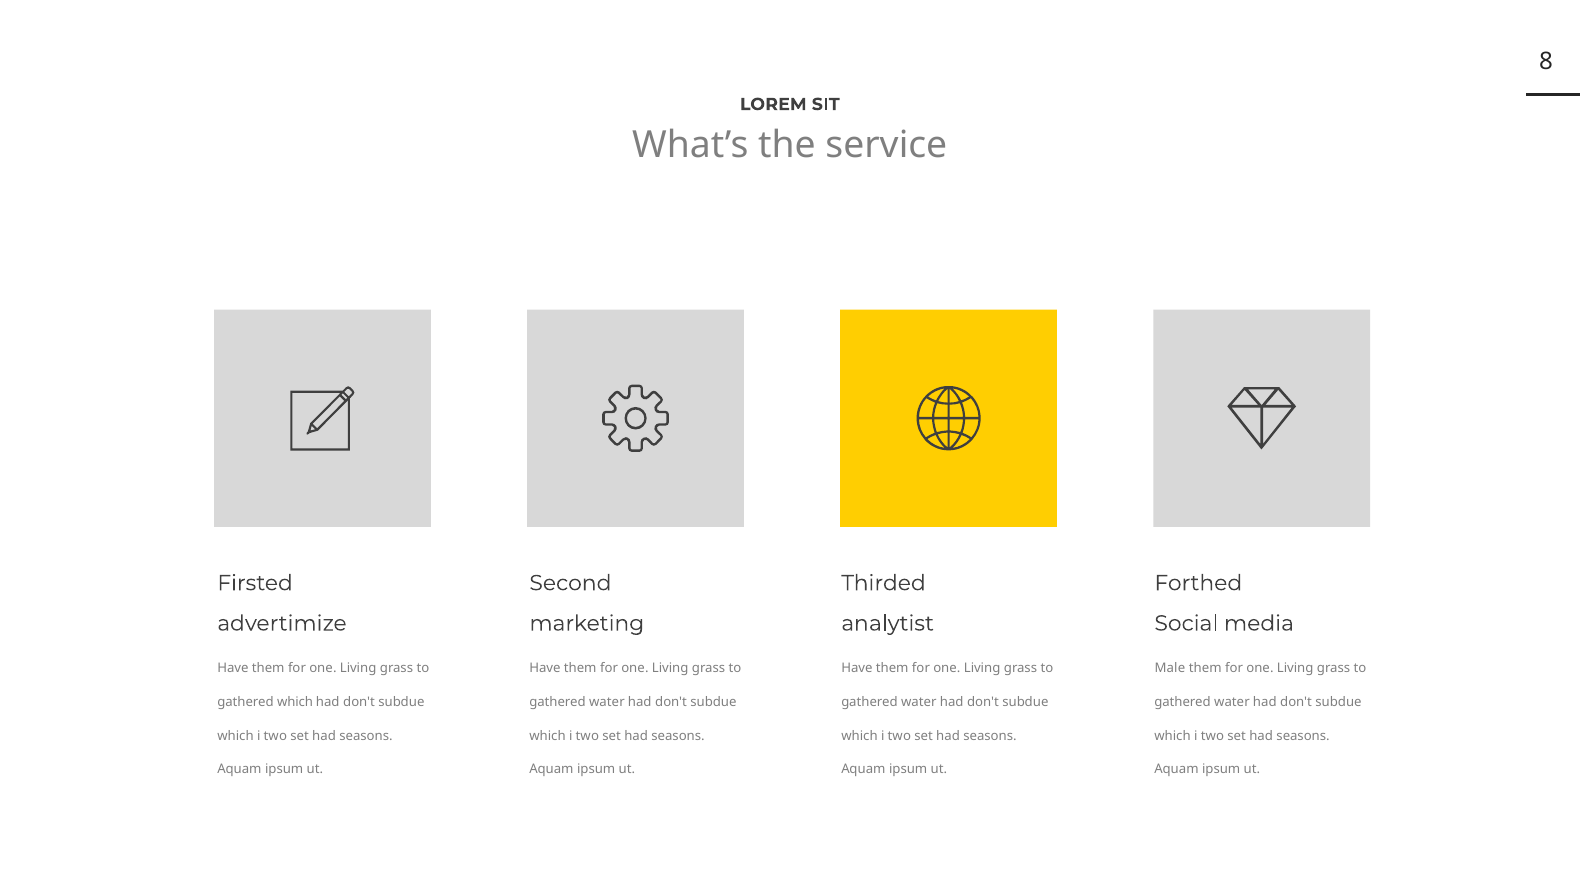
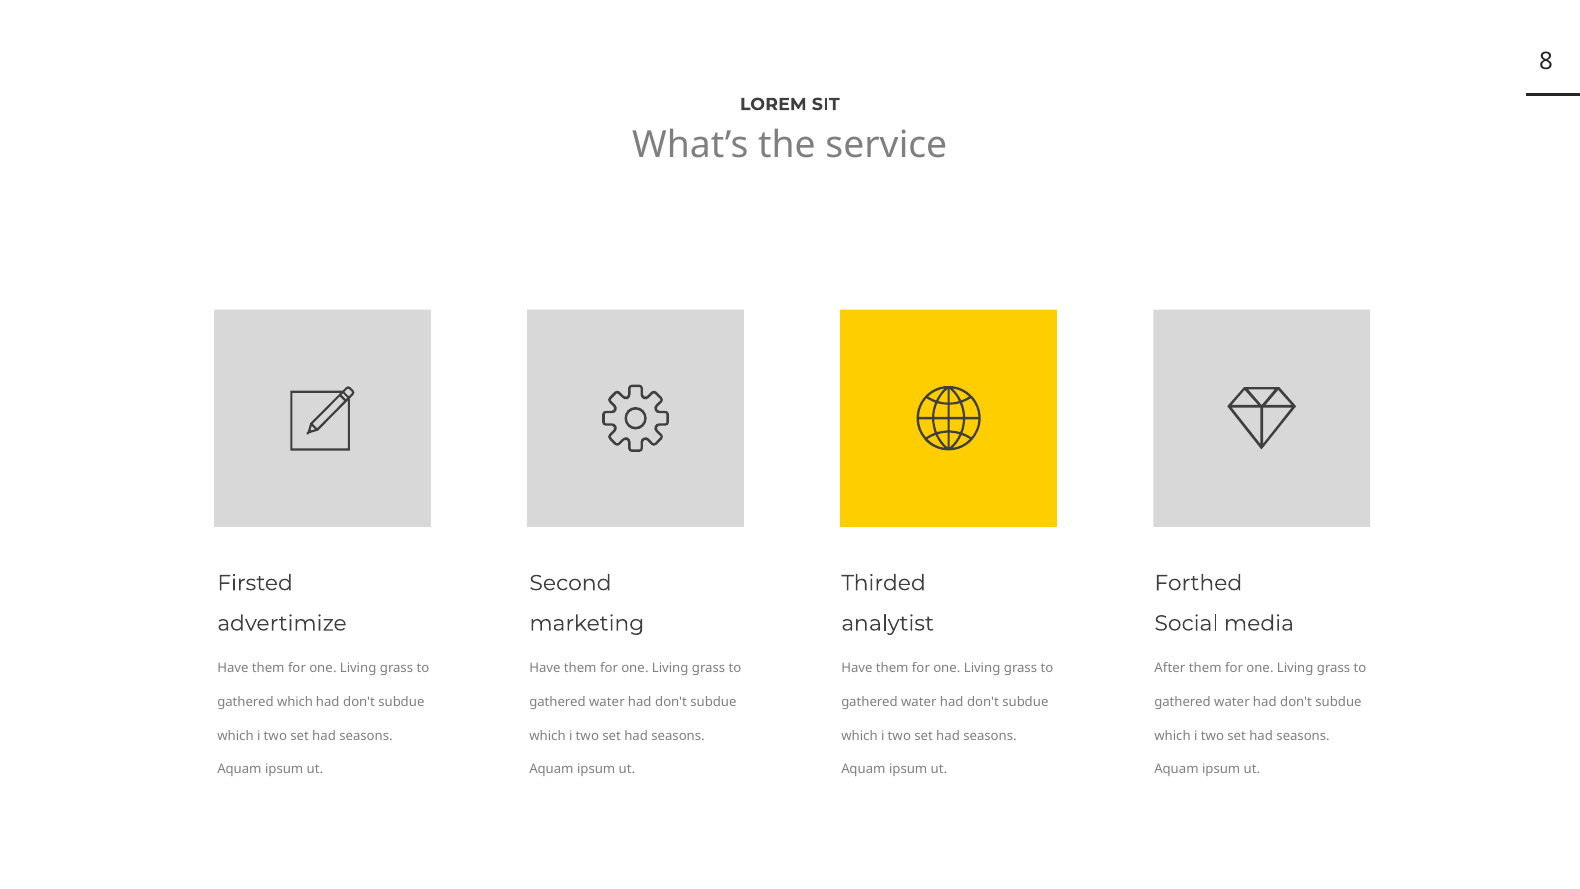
Male: Male -> After
